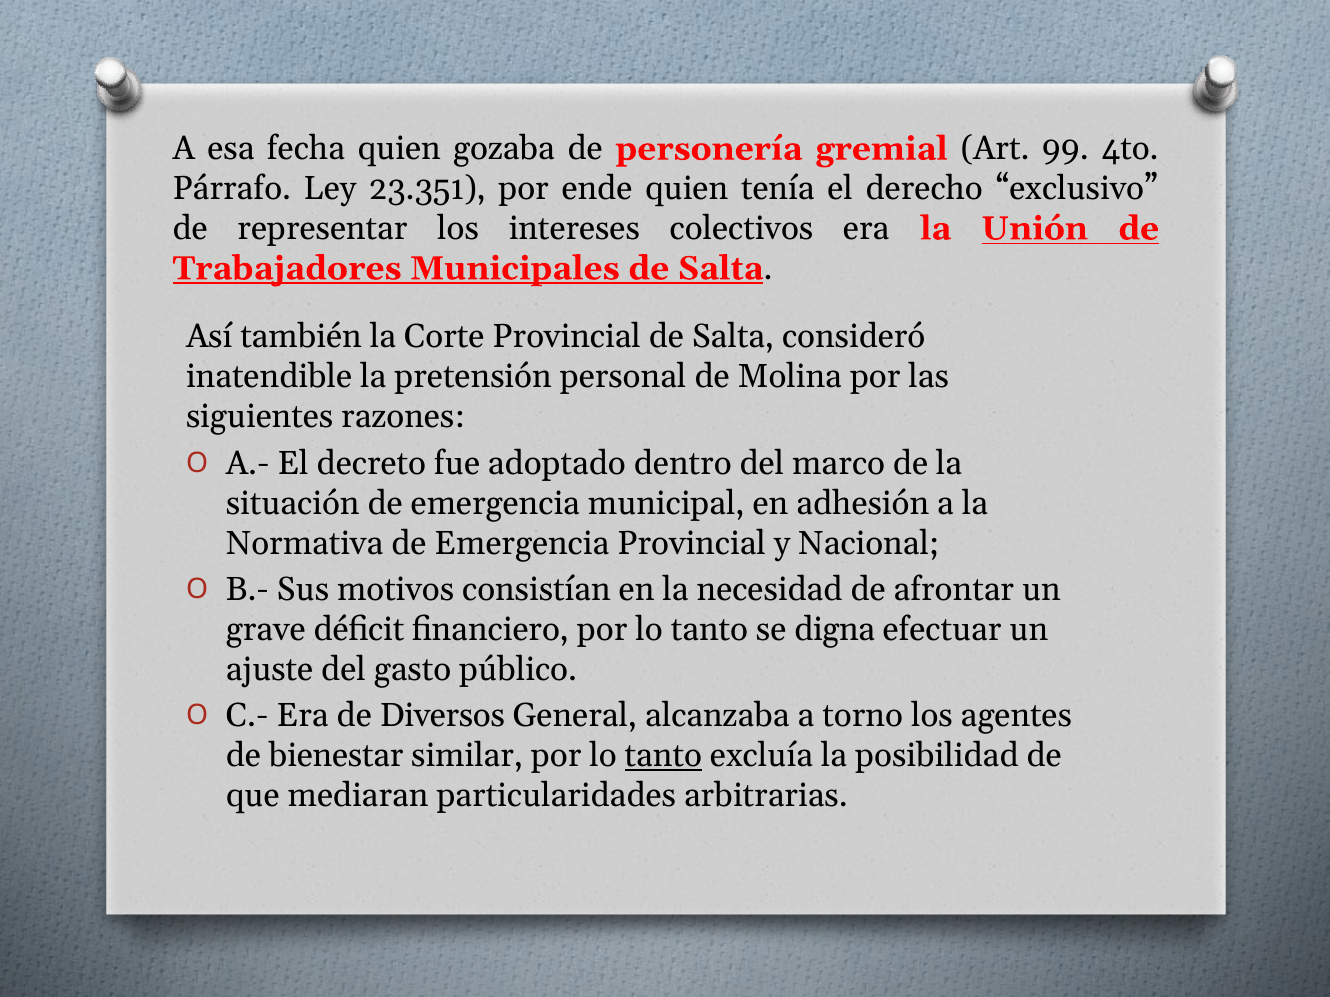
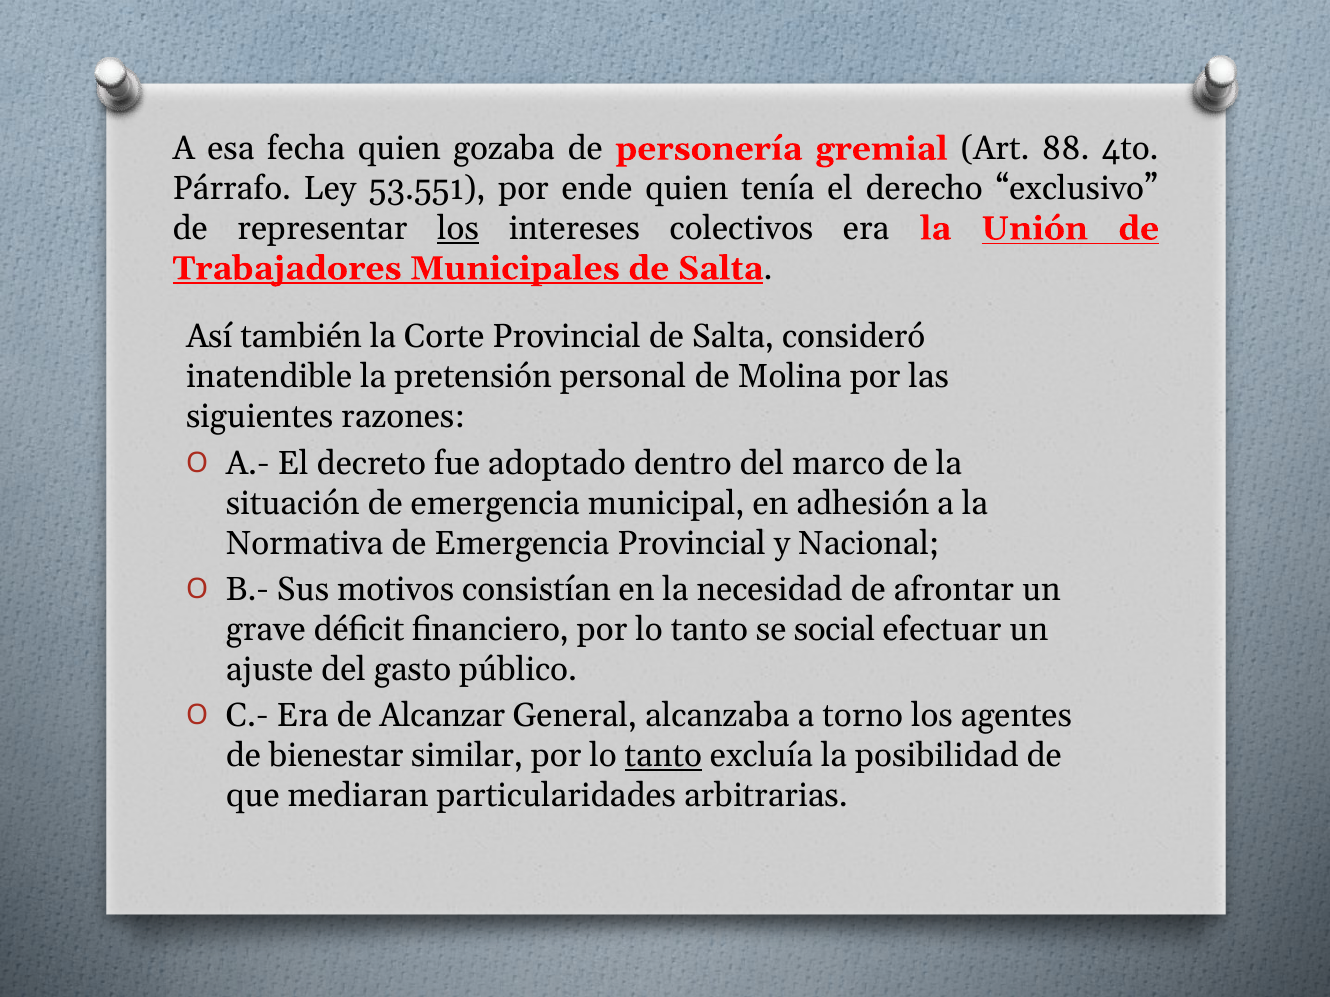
99: 99 -> 88
23.351: 23.351 -> 53.551
los at (458, 229) underline: none -> present
digna: digna -> social
Diversos: Diversos -> Alcanzar
